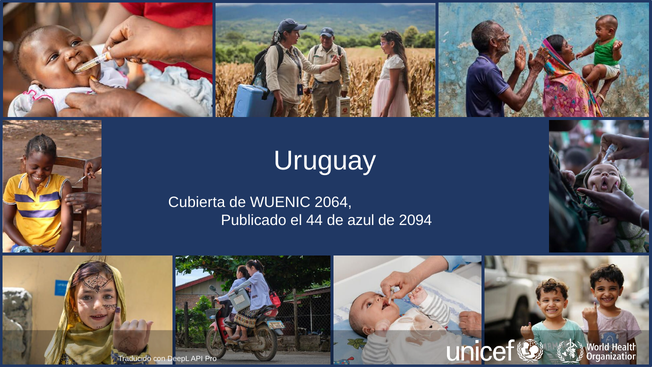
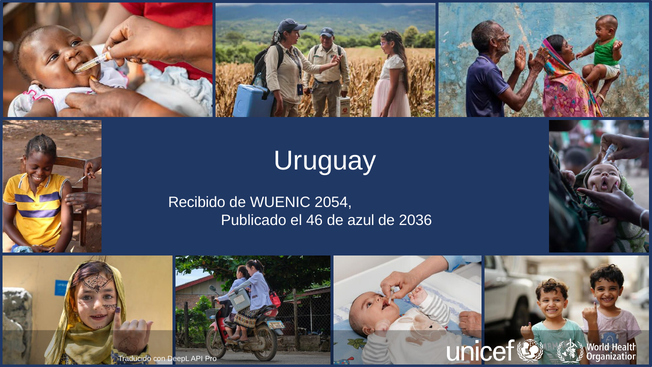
Cubierta: Cubierta -> Recibido
2064: 2064 -> 2054
44: 44 -> 46
2094: 2094 -> 2036
